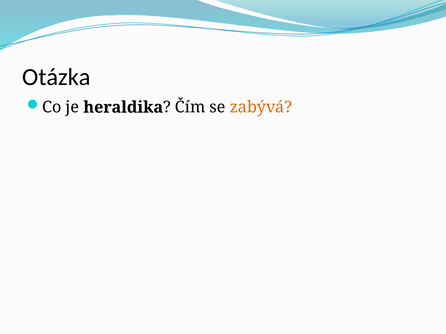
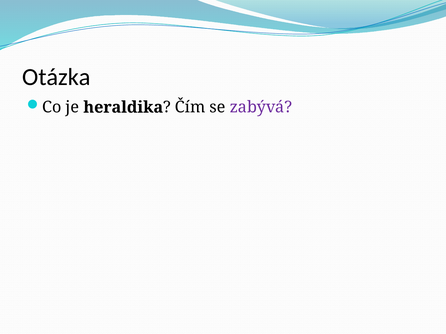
zabývá colour: orange -> purple
